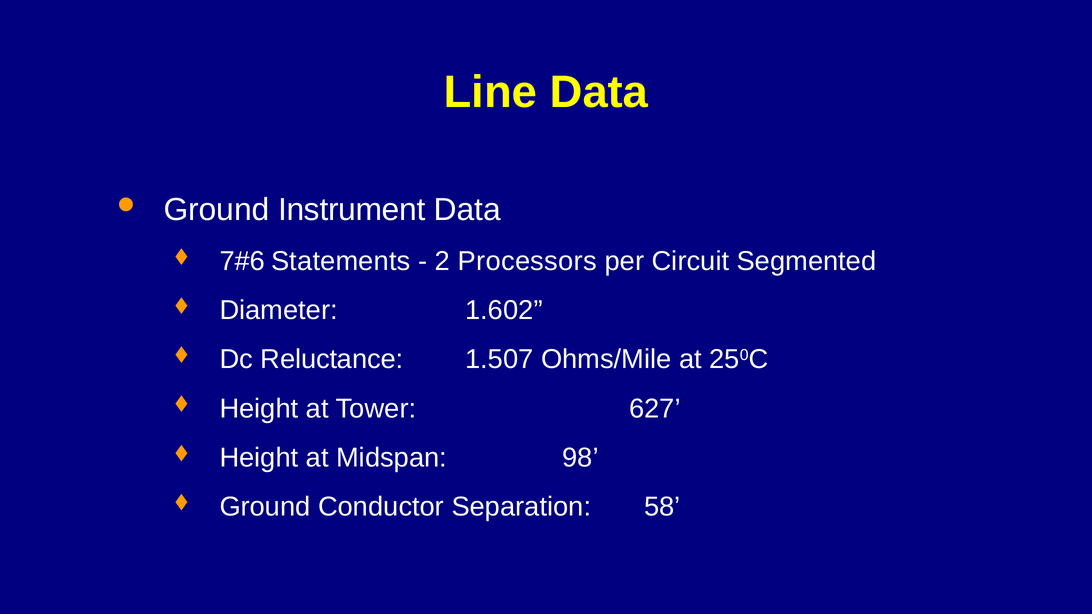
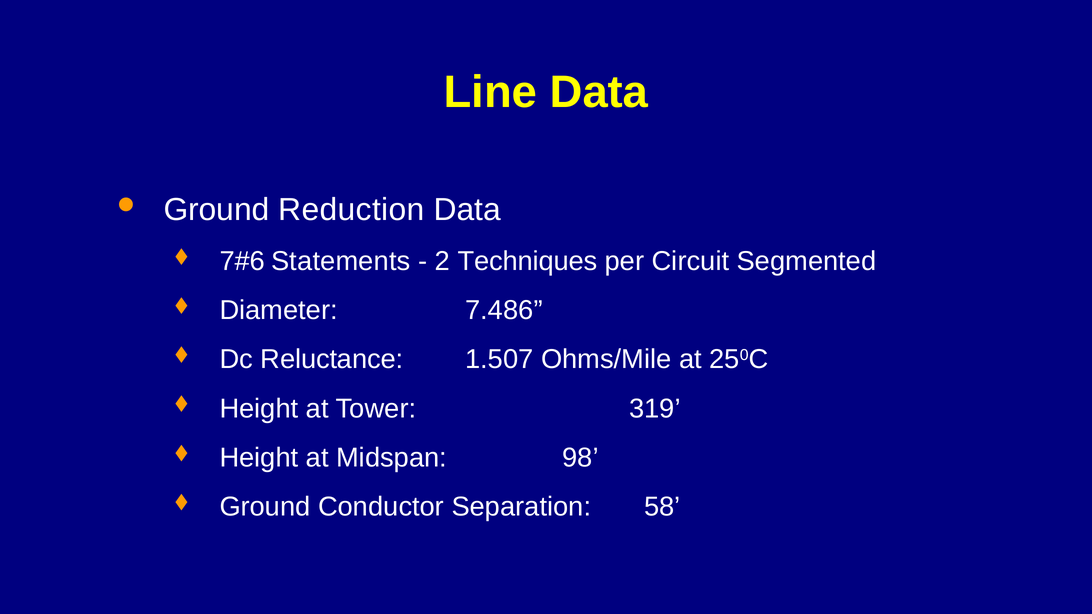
Instrument: Instrument -> Reduction
Processors: Processors -> Techniques
1.602: 1.602 -> 7.486
627: 627 -> 319
